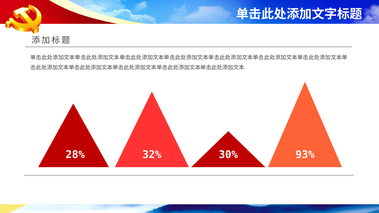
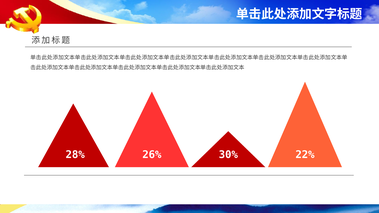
32%: 32% -> 26%
93%: 93% -> 22%
